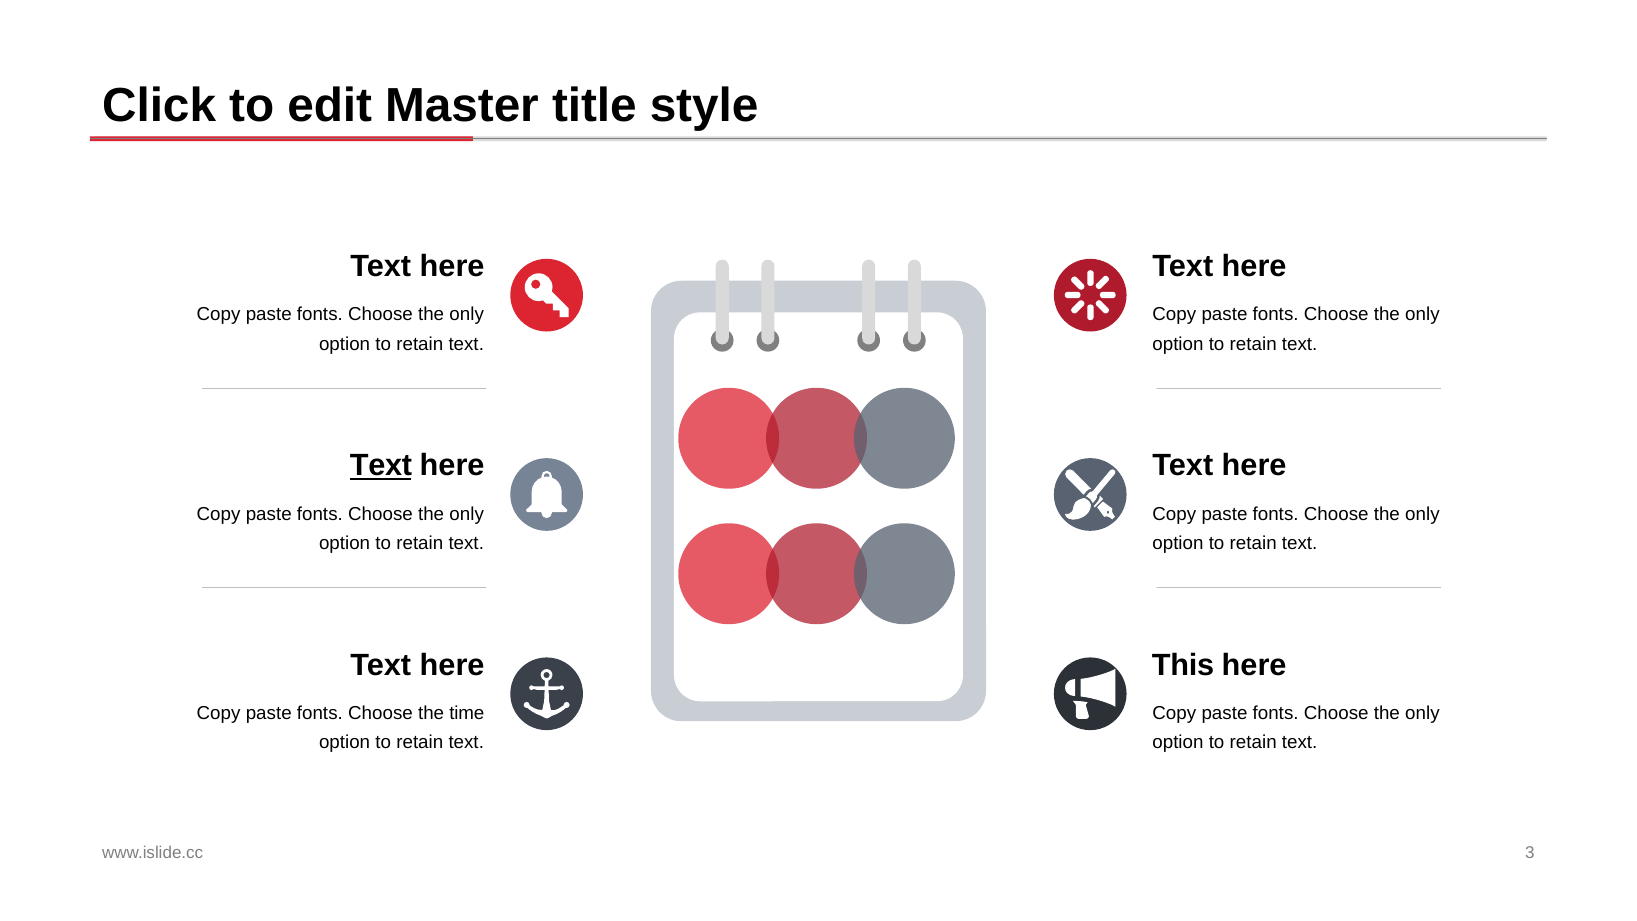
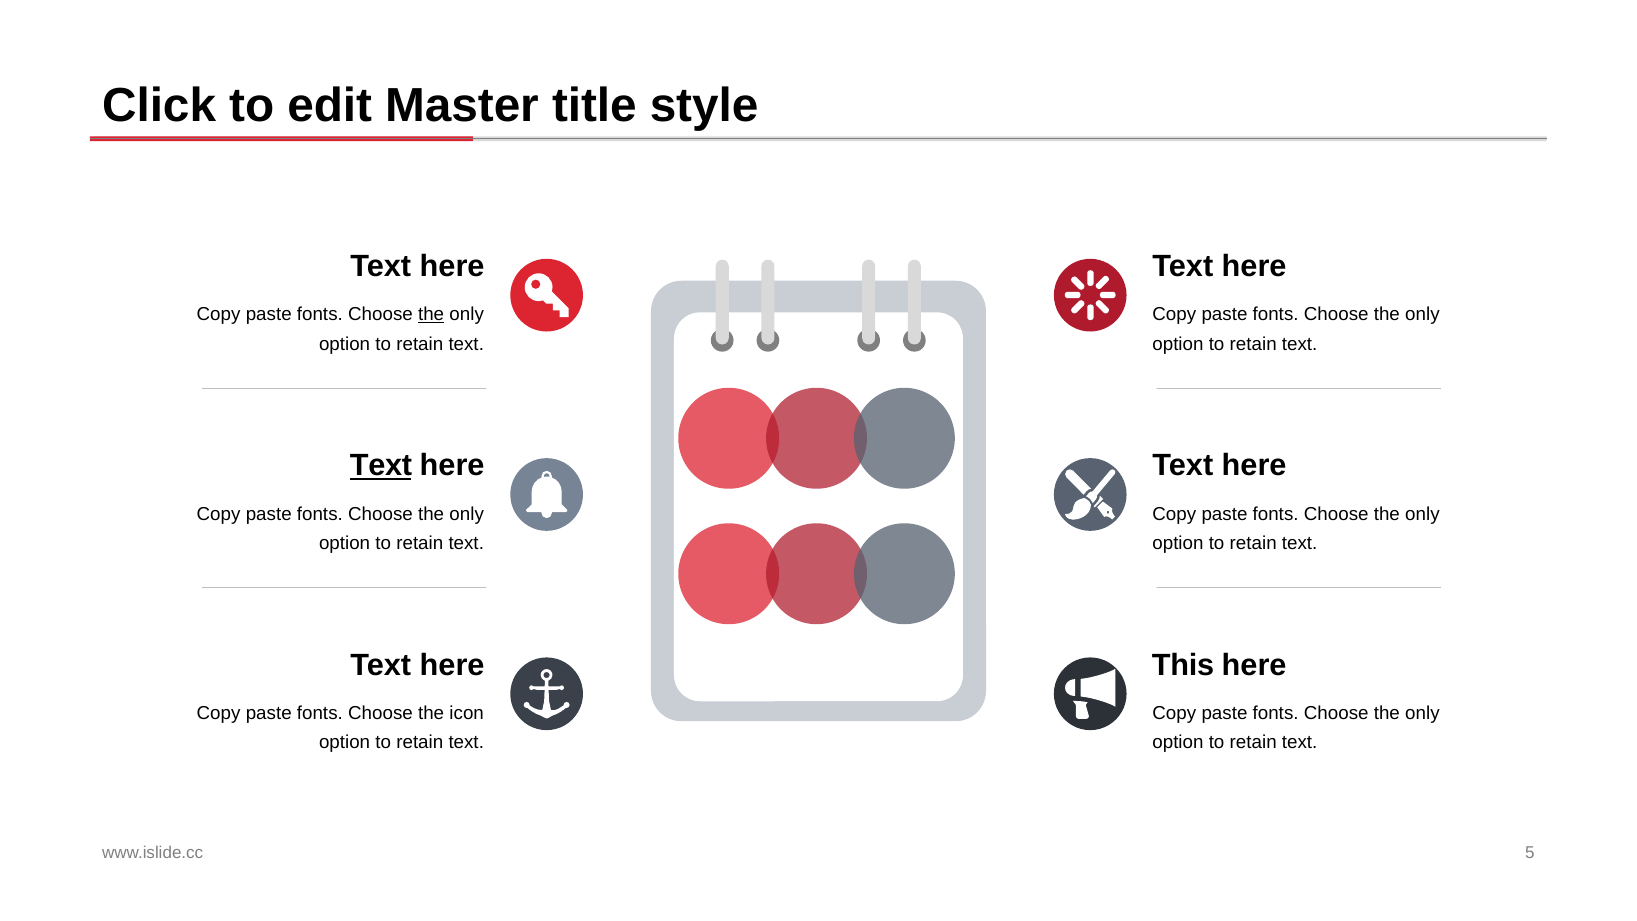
the at (431, 315) underline: none -> present
time: time -> icon
3: 3 -> 5
